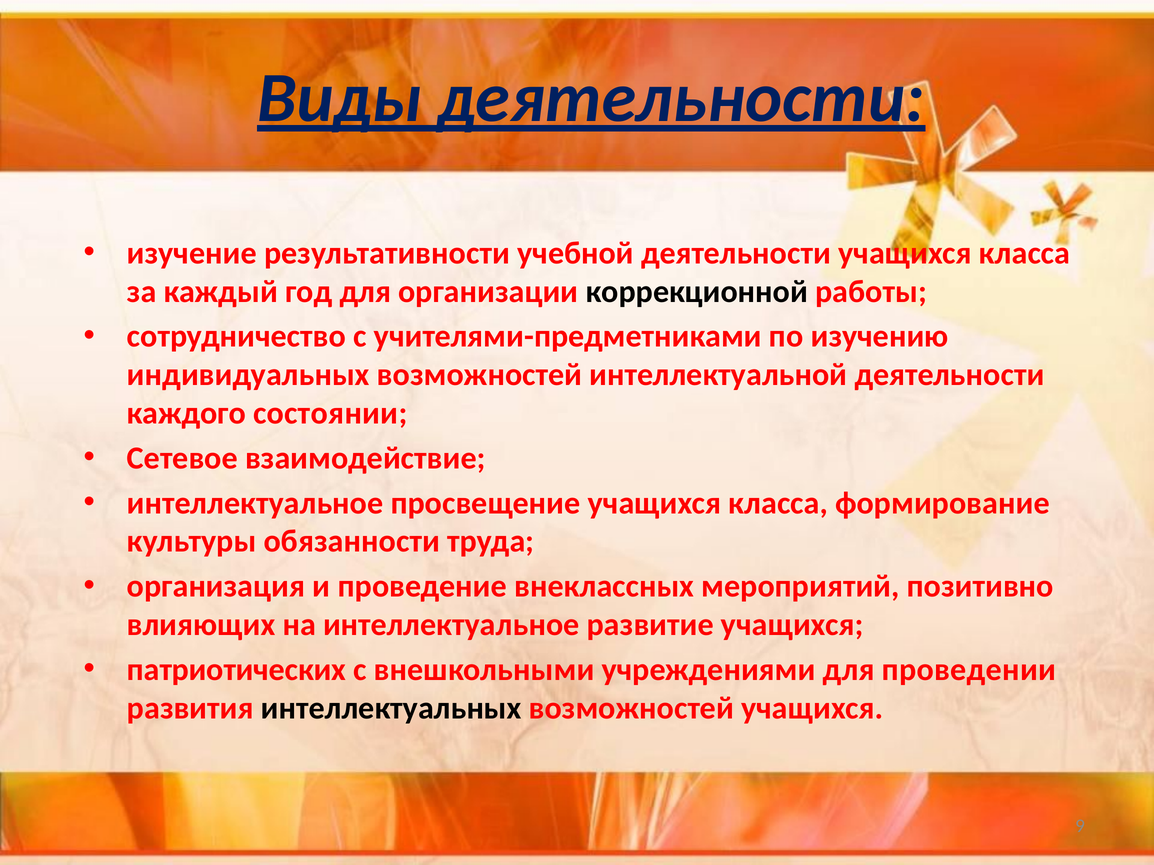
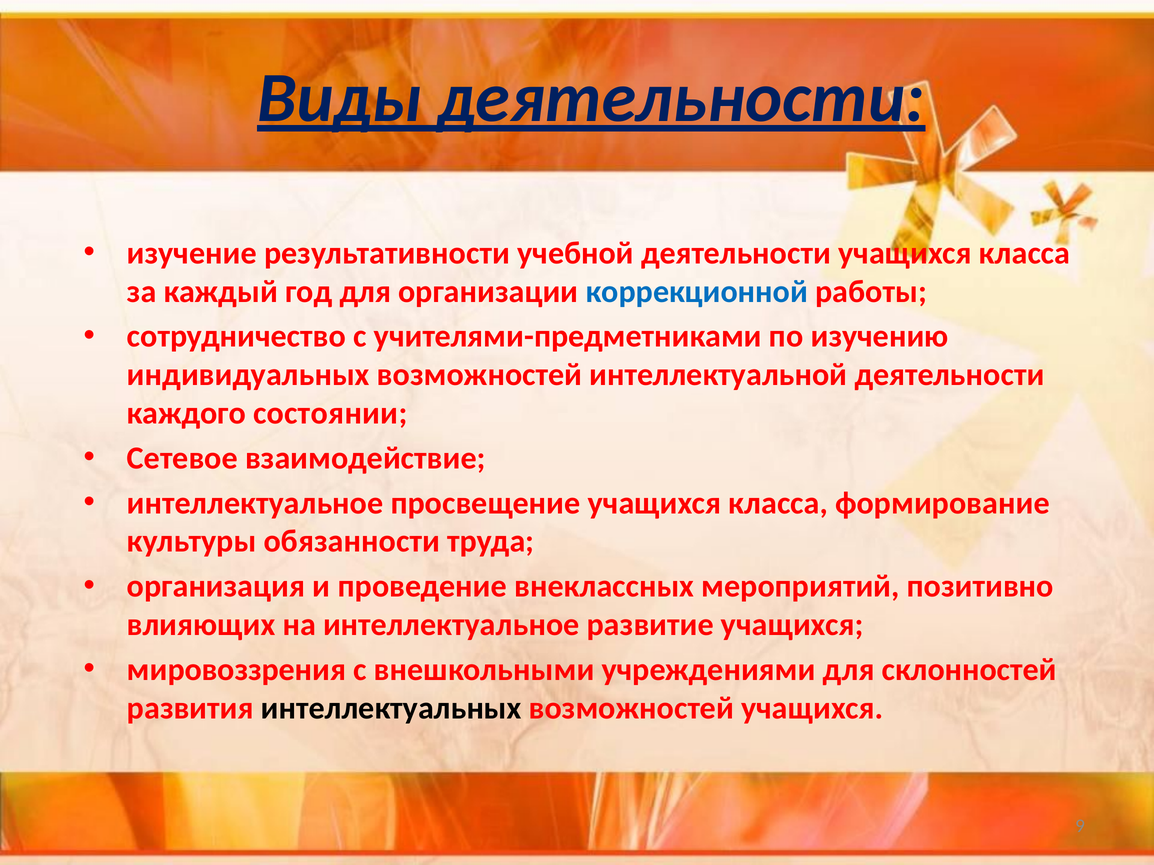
коррекционной colour: black -> blue
патриотических: патриотических -> мировоззрения
проведении: проведении -> склонностей
